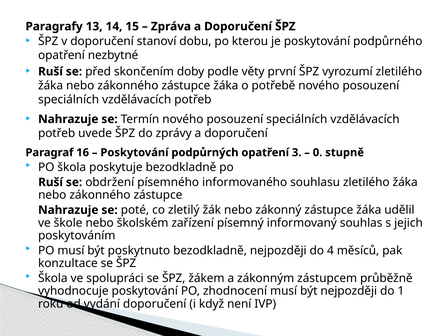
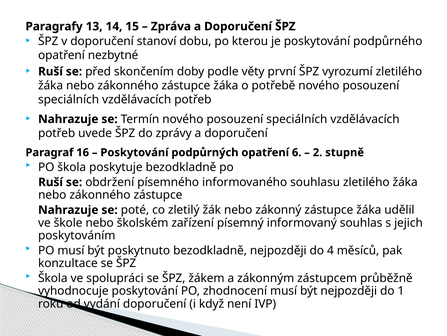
3: 3 -> 6
0: 0 -> 2
